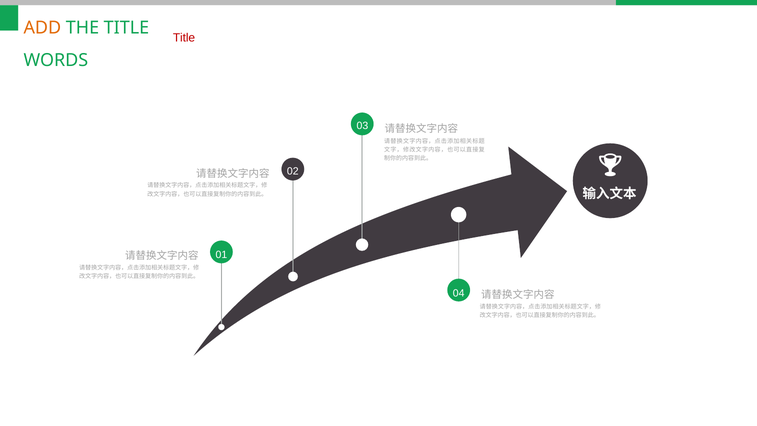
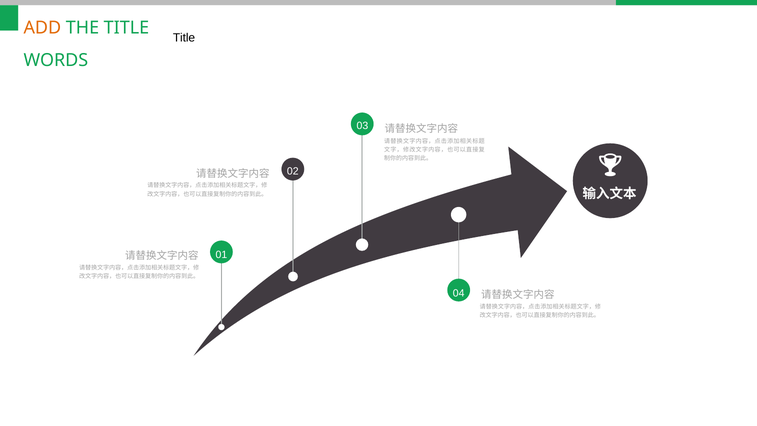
Title at (184, 38) colour: red -> black
